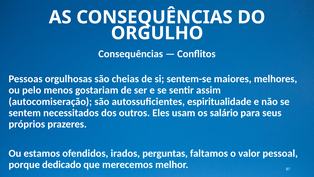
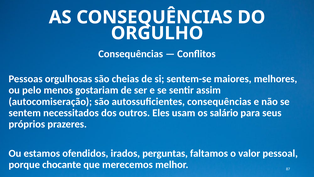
autossuficientes espiritualidade: espiritualidade -> consequências
dedicado: dedicado -> chocante
